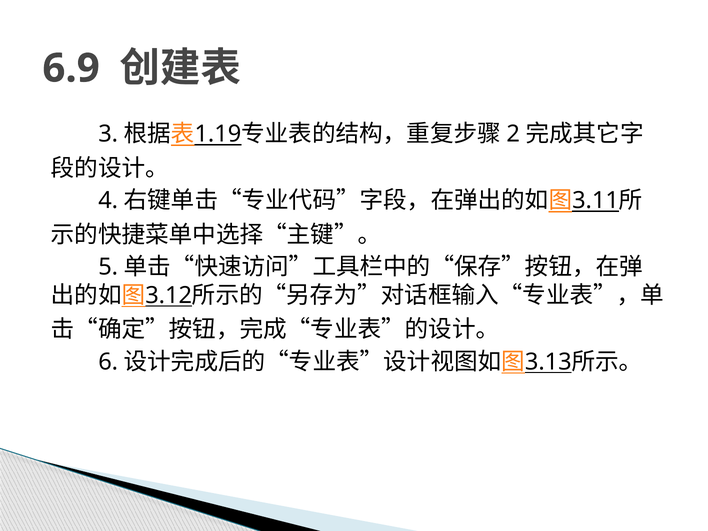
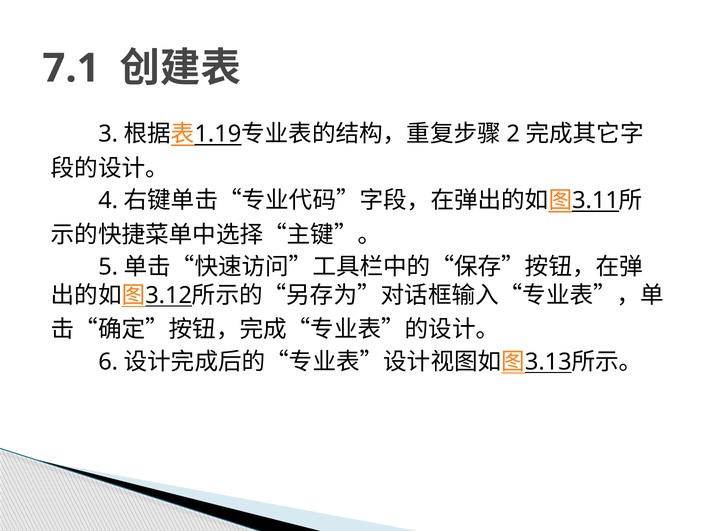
6.9: 6.9 -> 7.1
